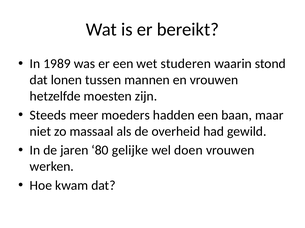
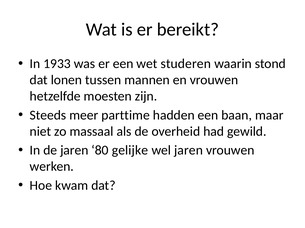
1989: 1989 -> 1933
moeders: moeders -> parttime
wel doen: doen -> jaren
